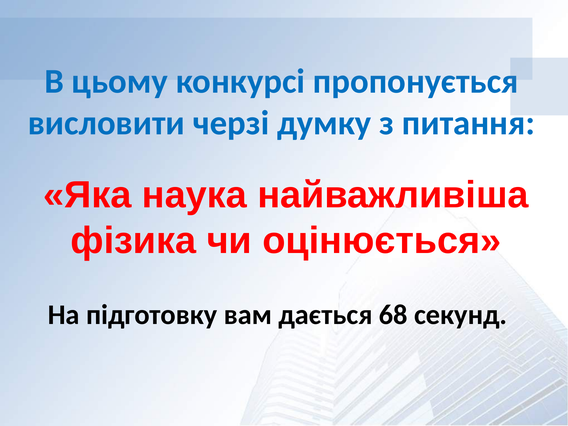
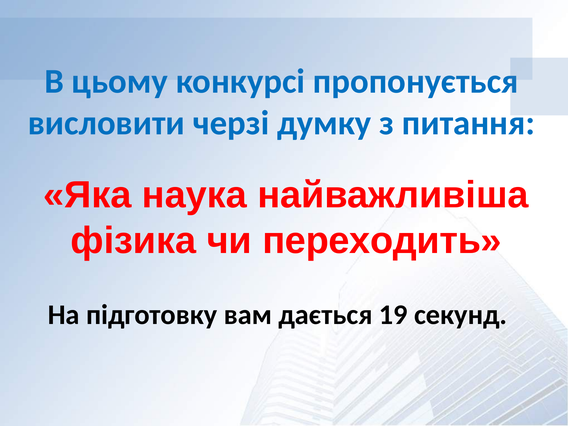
оцінюється: оцінюється -> переходить
68: 68 -> 19
